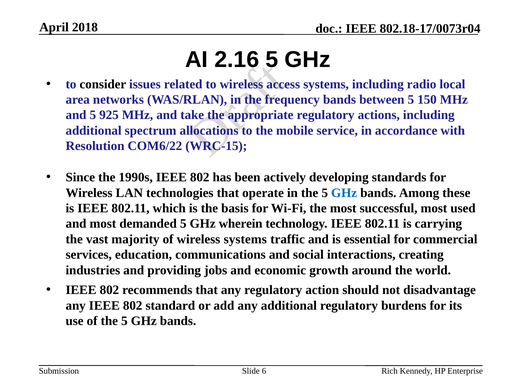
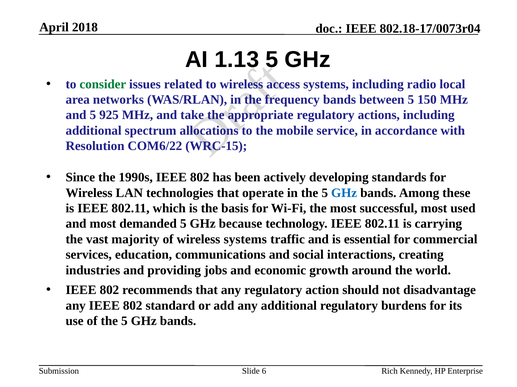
2.16: 2.16 -> 1.13
consider colour: black -> green
wherein: wherein -> because
